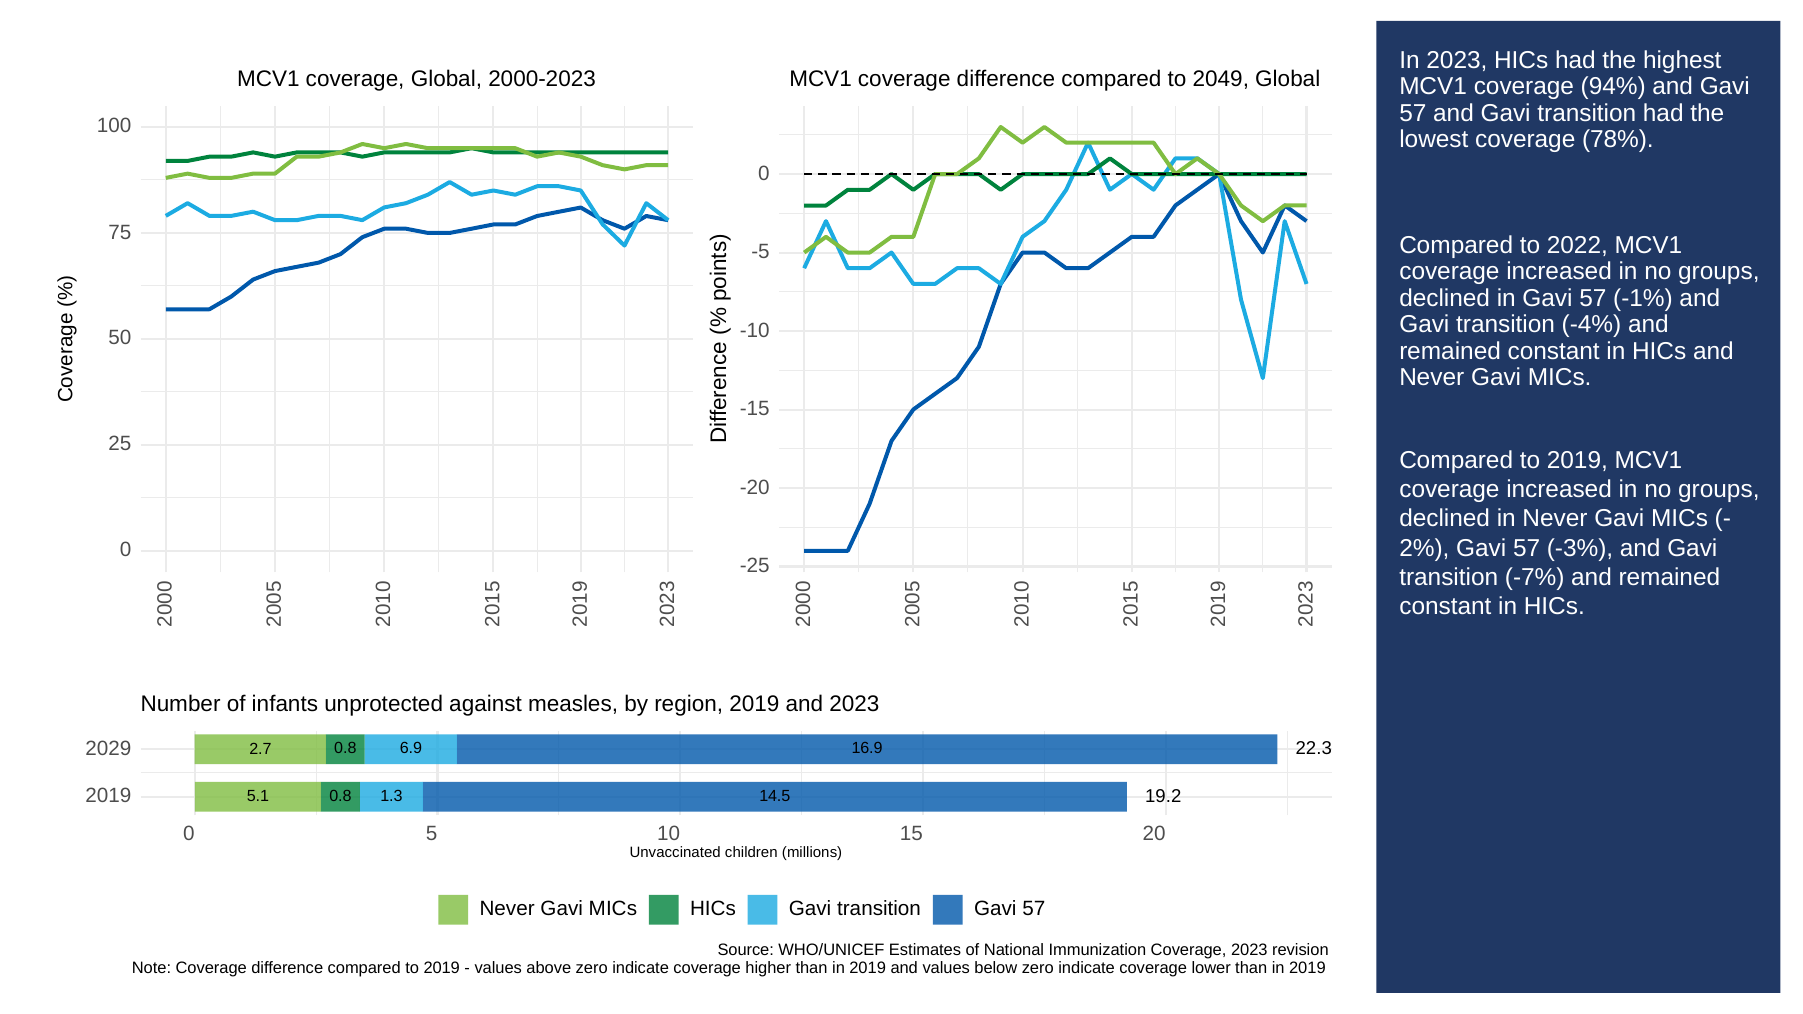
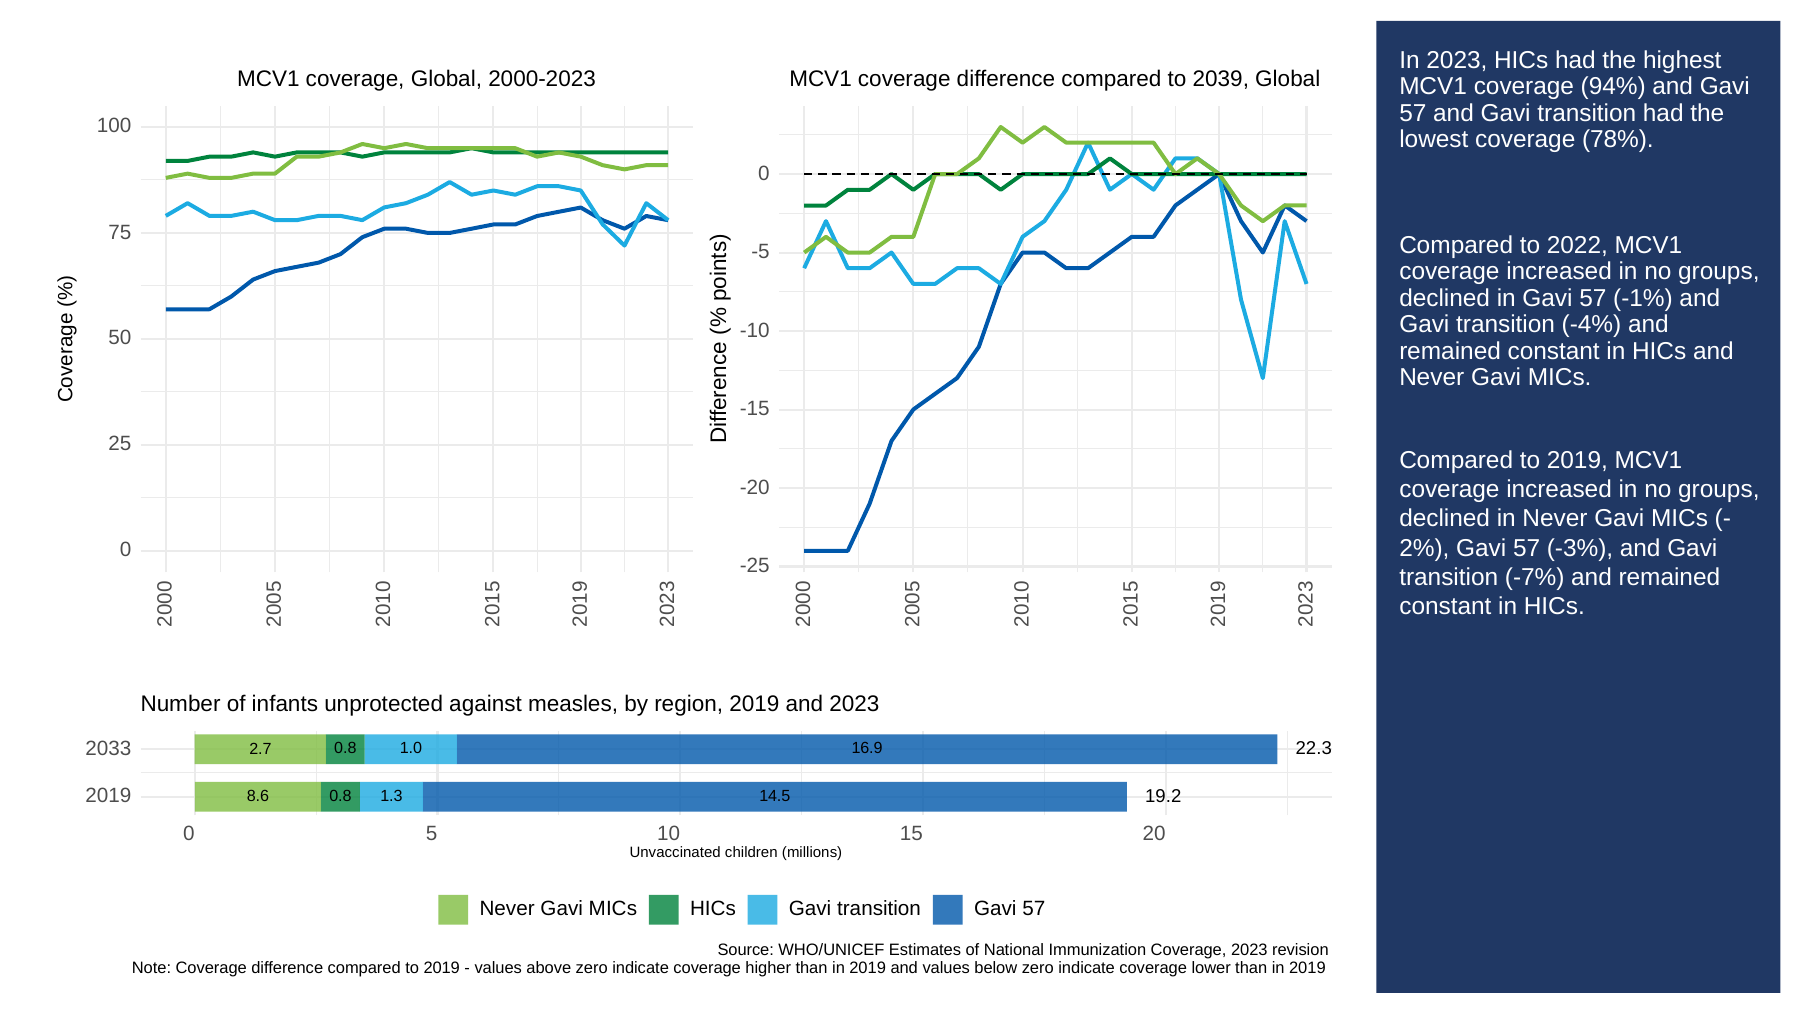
2049: 2049 -> 2039
2029: 2029 -> 2033
6.9: 6.9 -> 1.0
5.1: 5.1 -> 8.6
